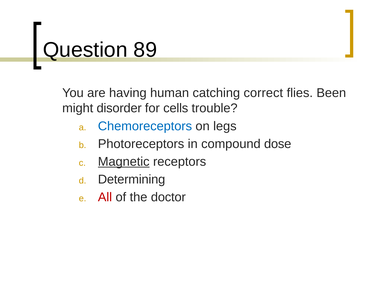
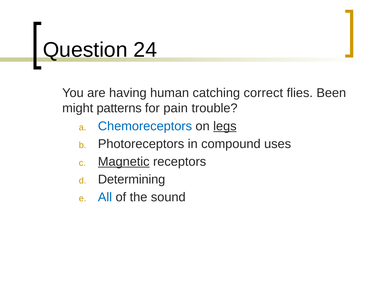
89: 89 -> 24
disorder: disorder -> patterns
cells: cells -> pain
legs underline: none -> present
dose: dose -> uses
All colour: red -> blue
doctor: doctor -> sound
